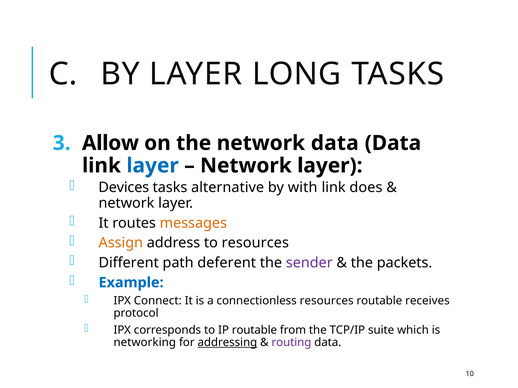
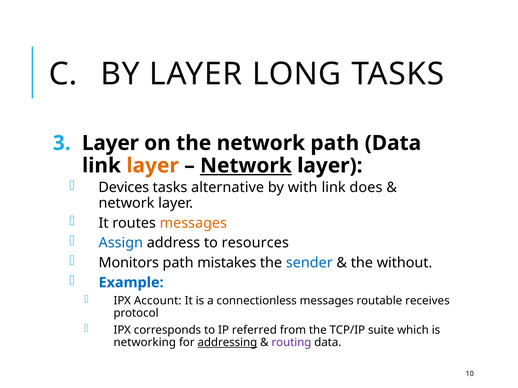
Allow at (110, 143): Allow -> Layer
network data: data -> path
layer at (153, 166) colour: blue -> orange
Network at (246, 166) underline: none -> present
Assign colour: orange -> blue
Different: Different -> Monitors
deferent: deferent -> mistakes
sender colour: purple -> blue
packets: packets -> without
Connect: Connect -> Account
connectionless resources: resources -> messages
IP routable: routable -> referred
